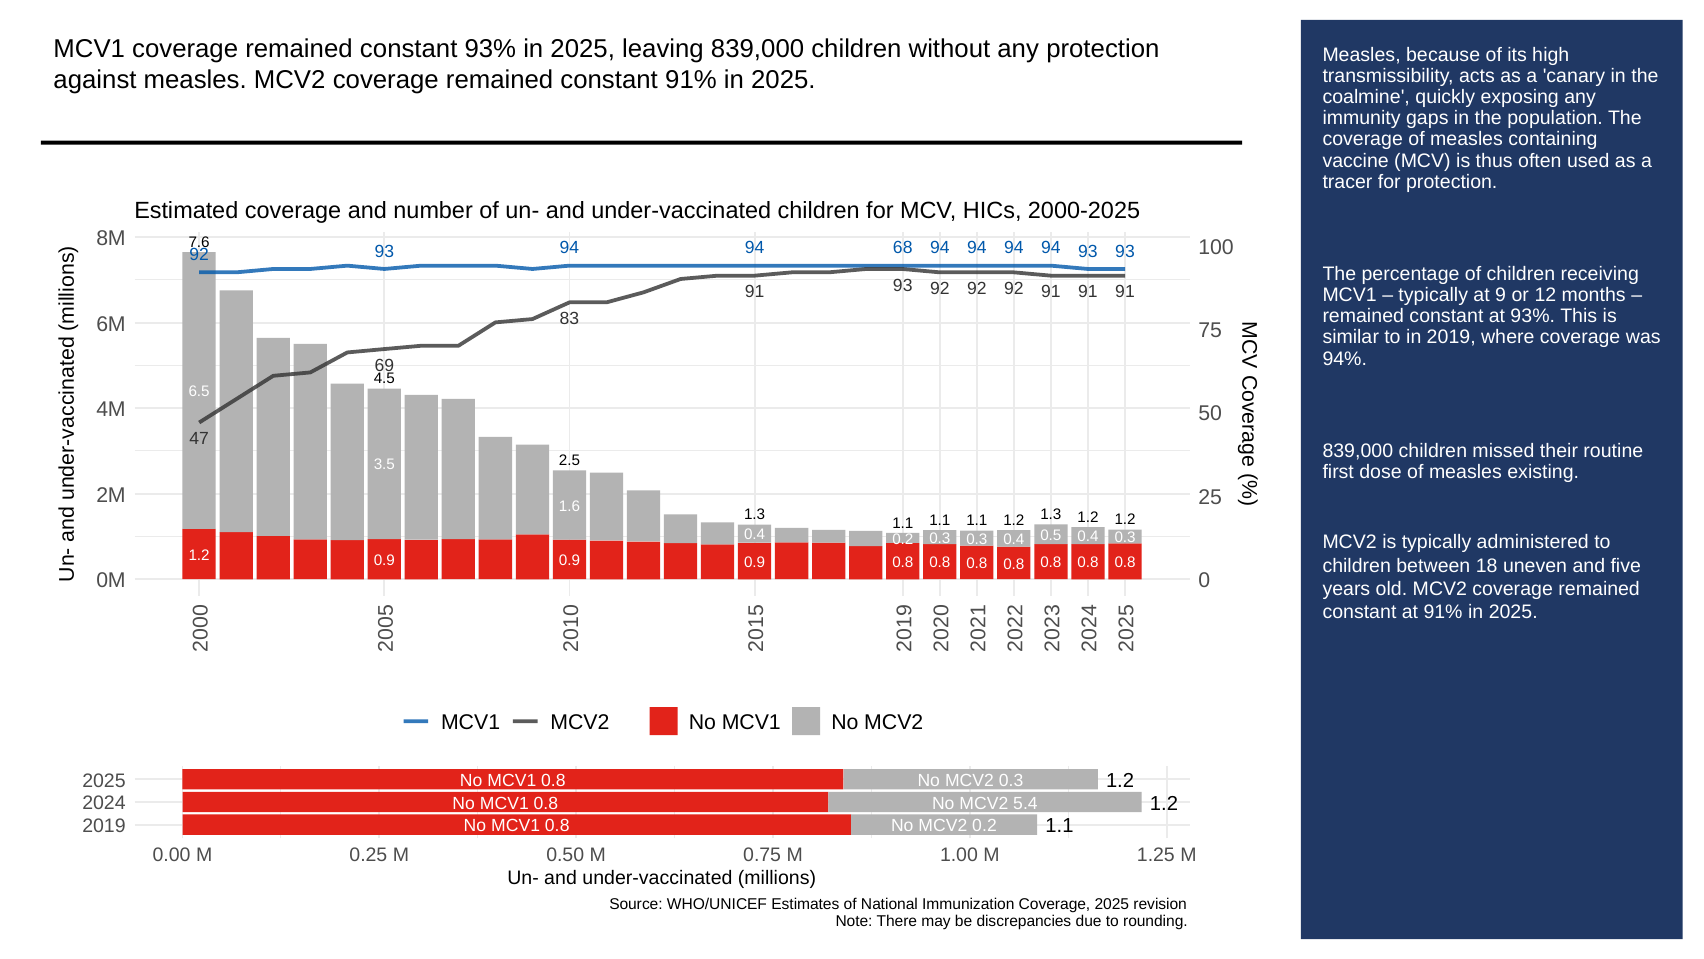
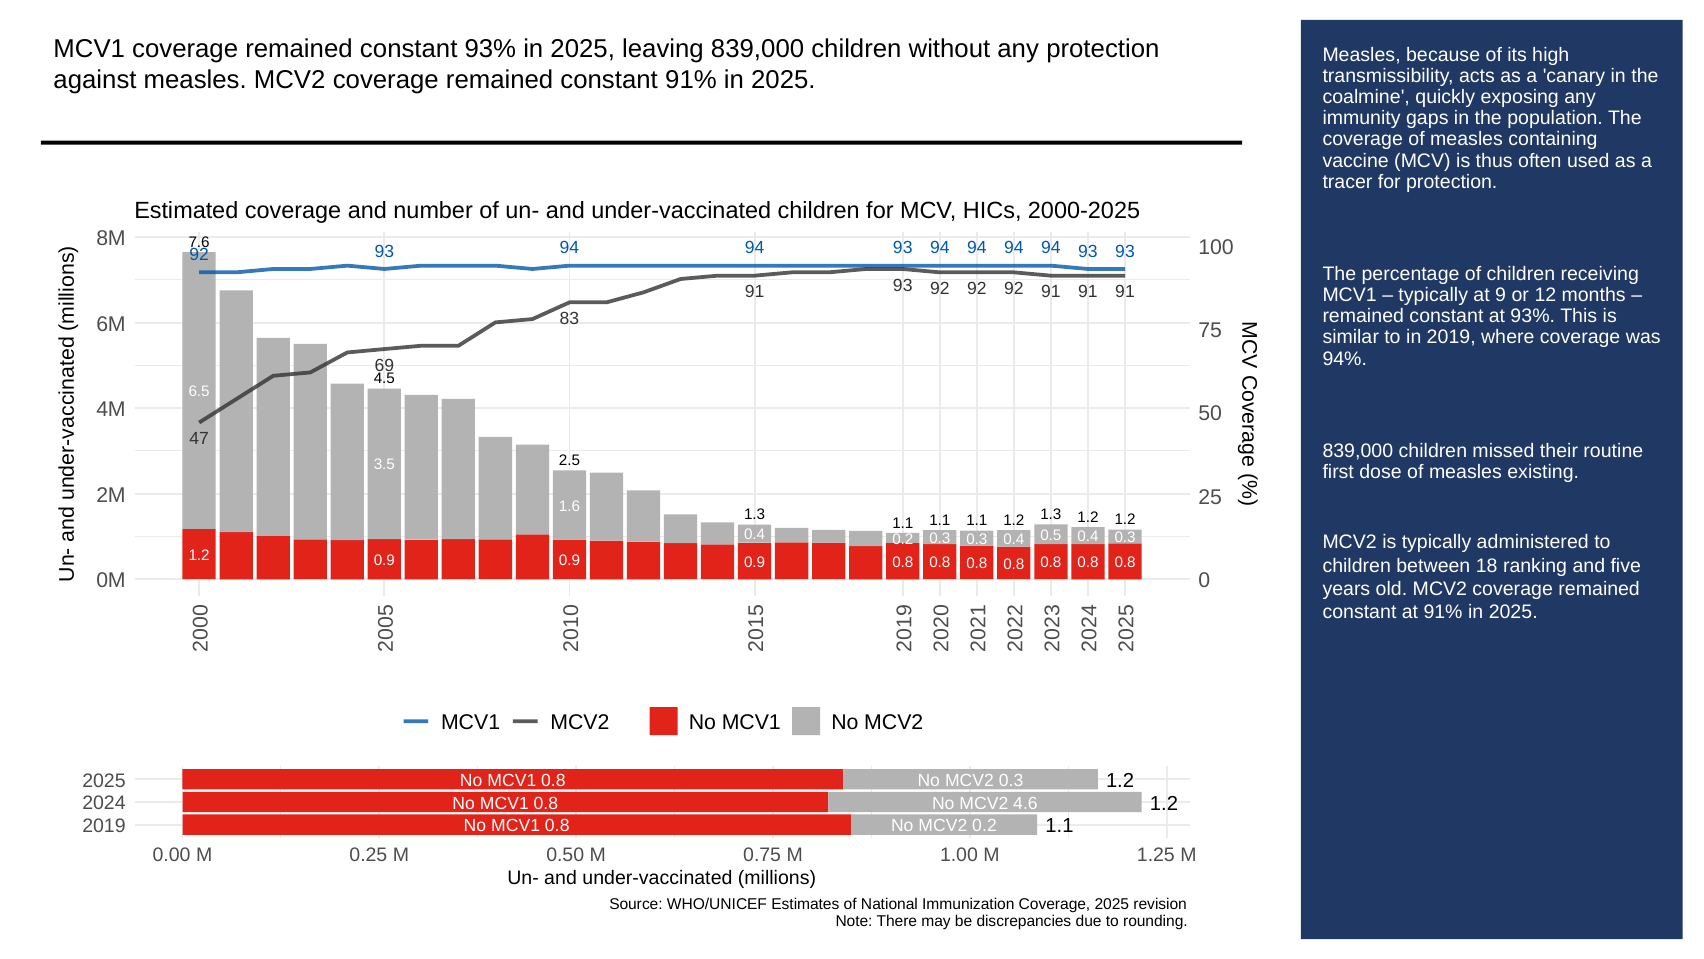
93 94 94 68: 68 -> 93
uneven: uneven -> ranking
5.4: 5.4 -> 4.6
